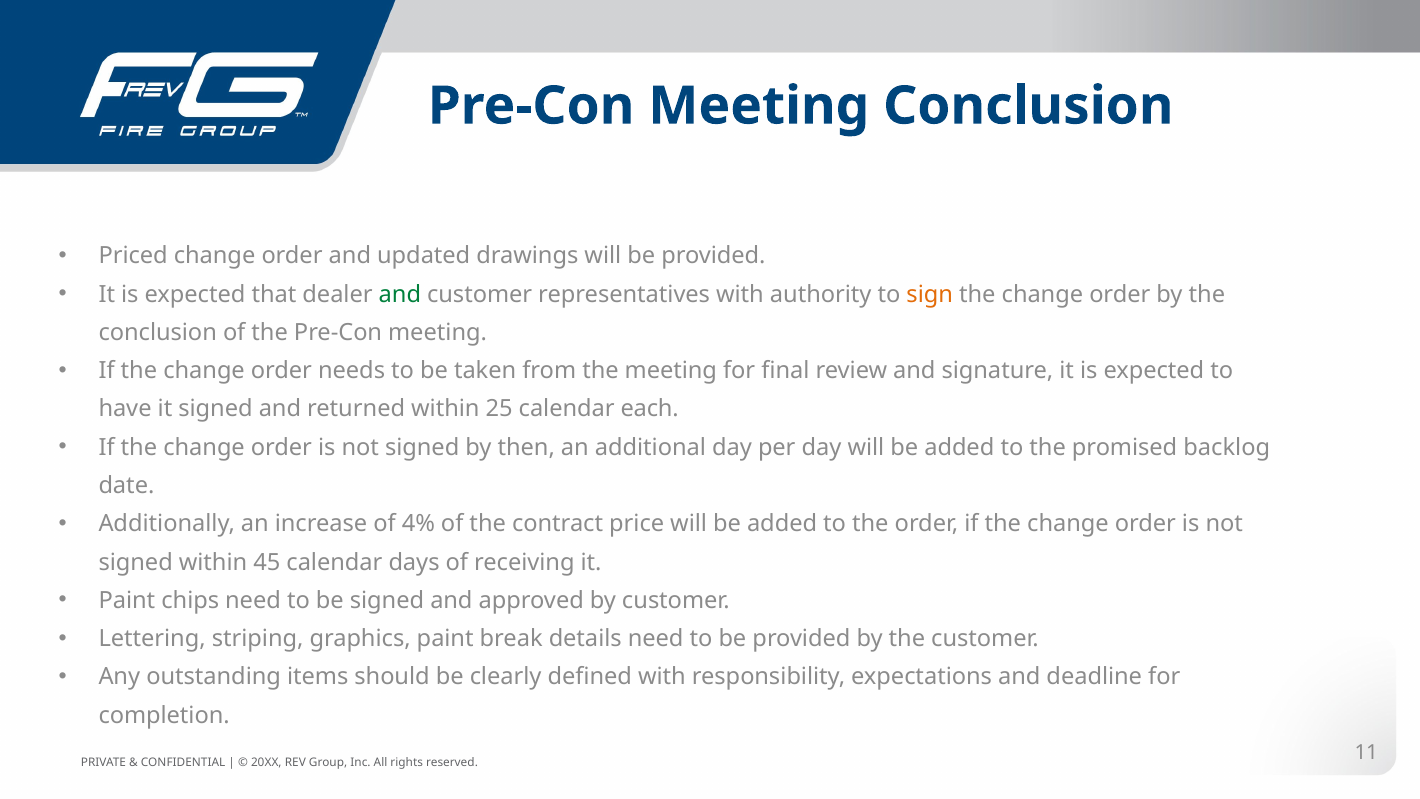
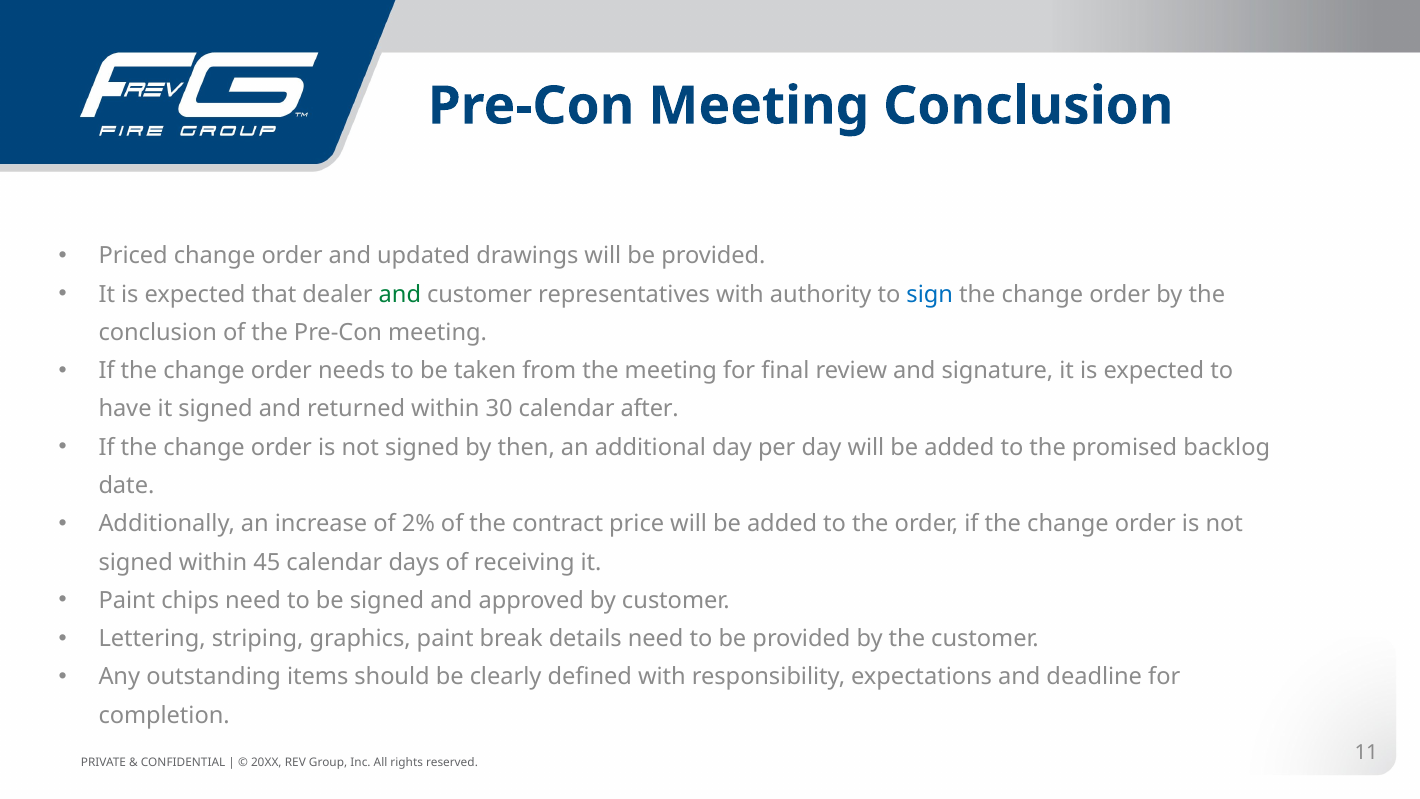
sign colour: orange -> blue
25: 25 -> 30
each: each -> after
4%: 4% -> 2%
